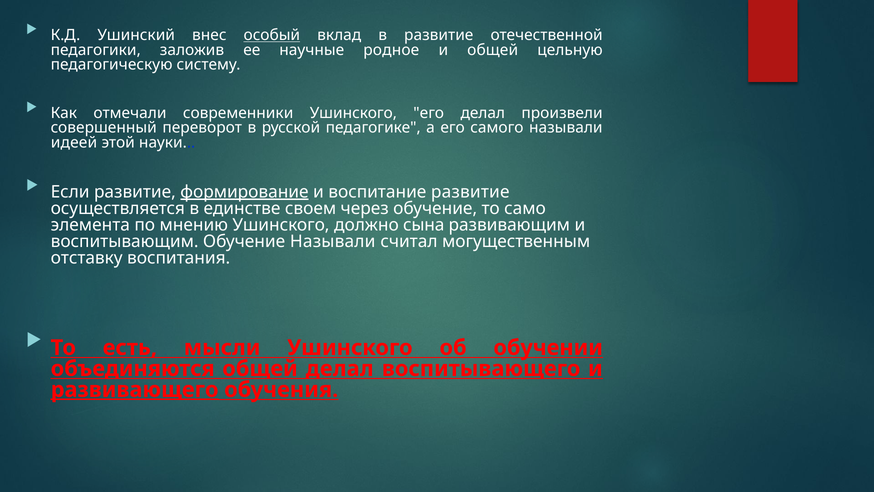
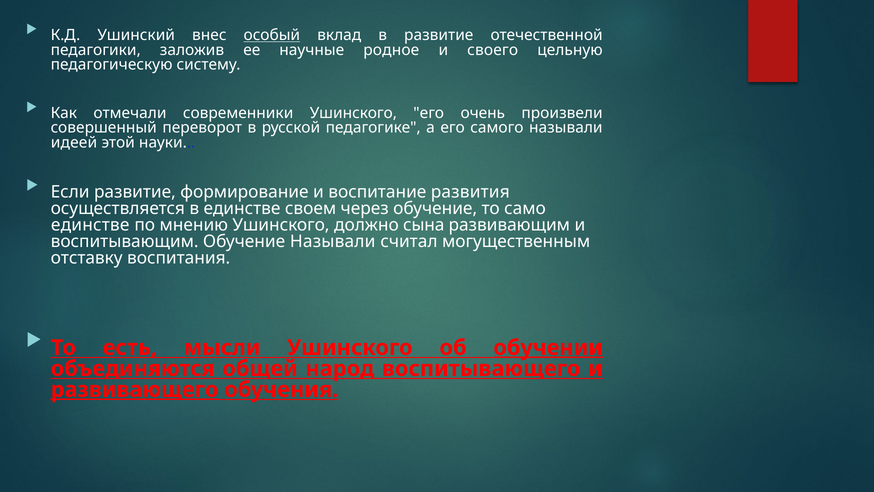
и общей: общей -> своего
его делал: делал -> очень
формирование underline: present -> none
воспитание развитие: развитие -> развития
элемента at (90, 225): элемента -> единстве
обучении underline: none -> present
общей делал: делал -> народ
